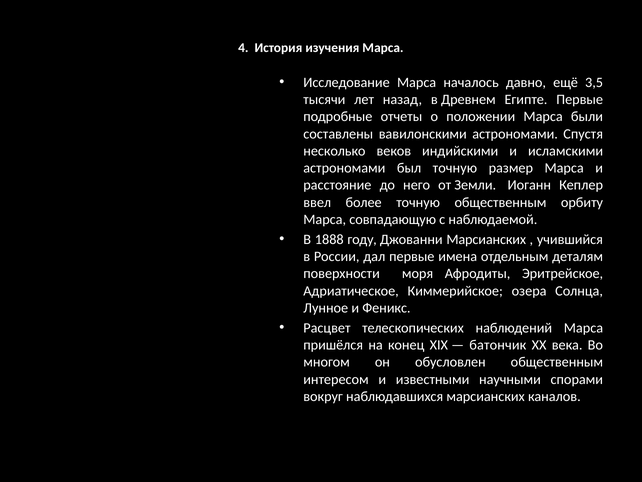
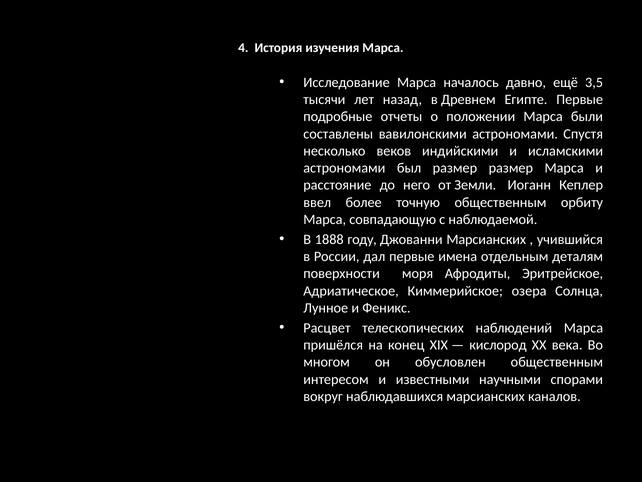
был точную: точную -> размер
батончик: батончик -> кислород
